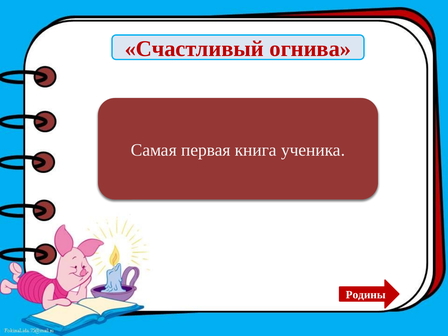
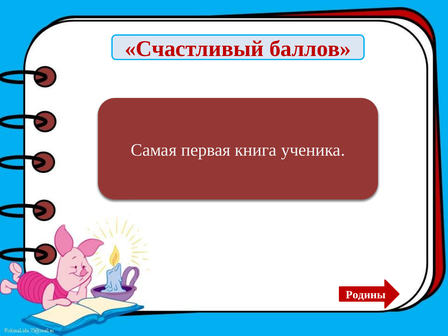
огнива: огнива -> баллов
